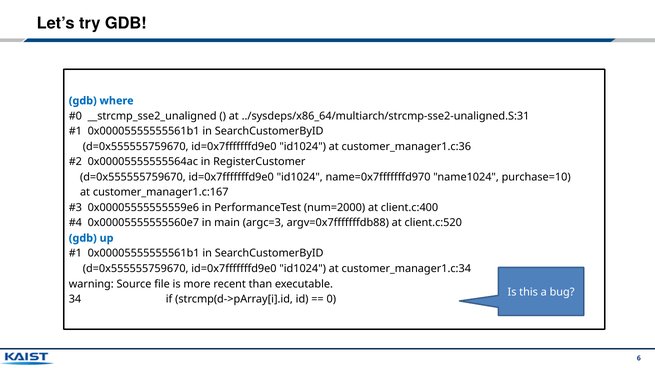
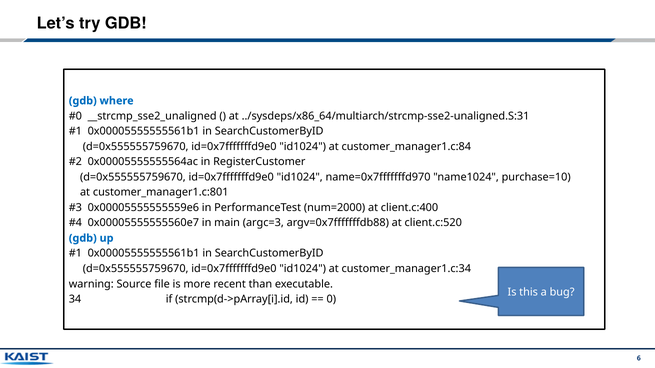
customer_manager1.c:36: customer_manager1.c:36 -> customer_manager1.c:84
customer_manager1.c:167: customer_manager1.c:167 -> customer_manager1.c:801
